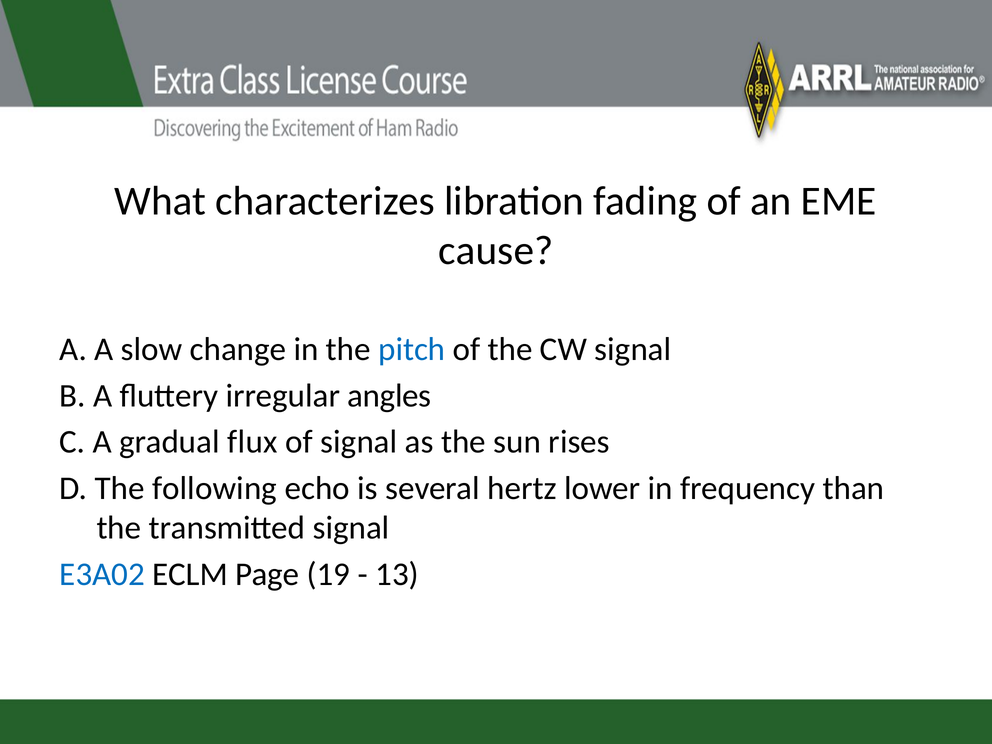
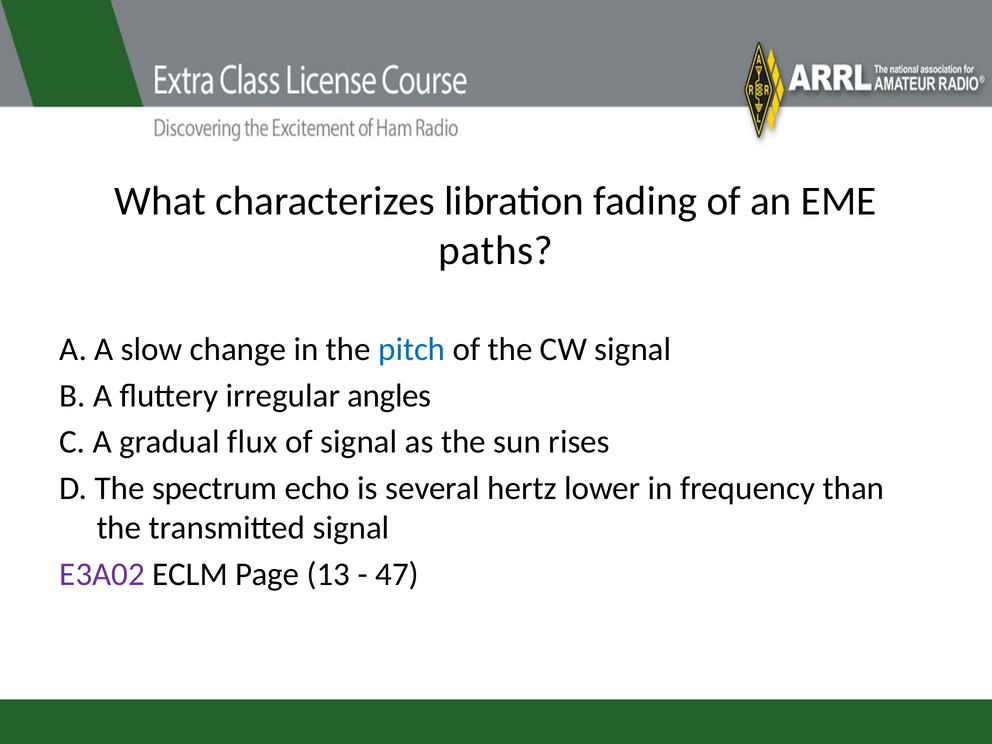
cause: cause -> paths
following: following -> spectrum
E3A02 colour: blue -> purple
19: 19 -> 13
13: 13 -> 47
